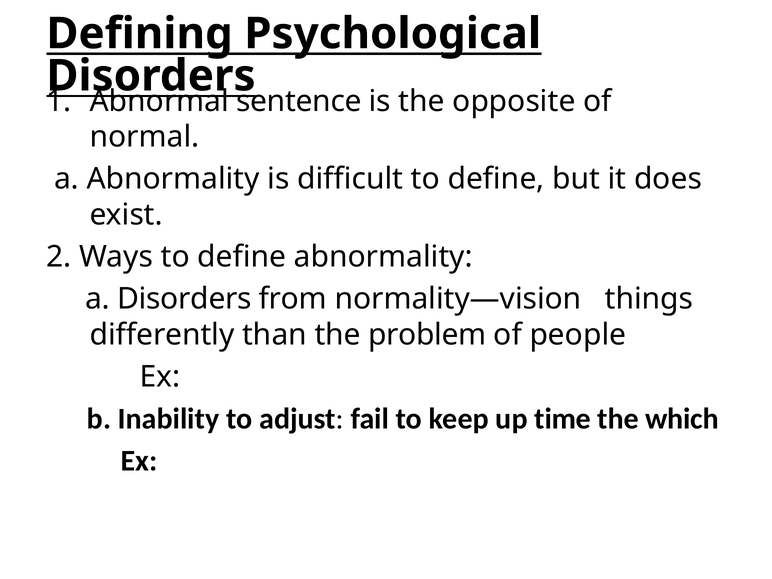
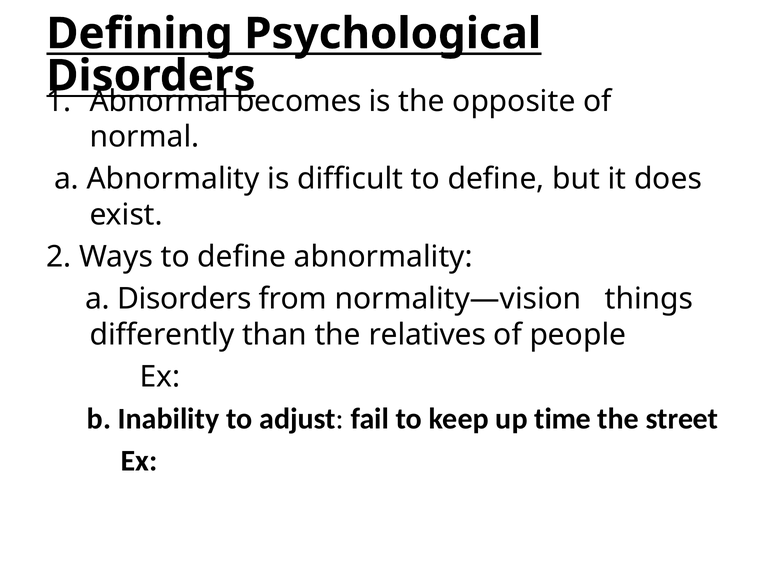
sentence: sentence -> becomes
problem: problem -> relatives
which: which -> street
